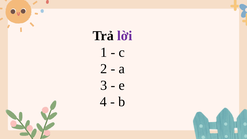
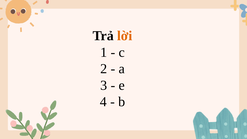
lời colour: purple -> orange
